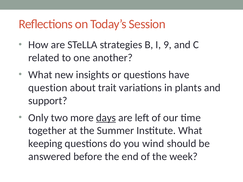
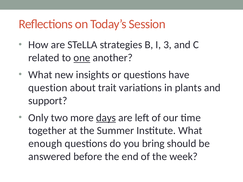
9: 9 -> 3
one underline: none -> present
keeping: keeping -> enough
wind: wind -> bring
